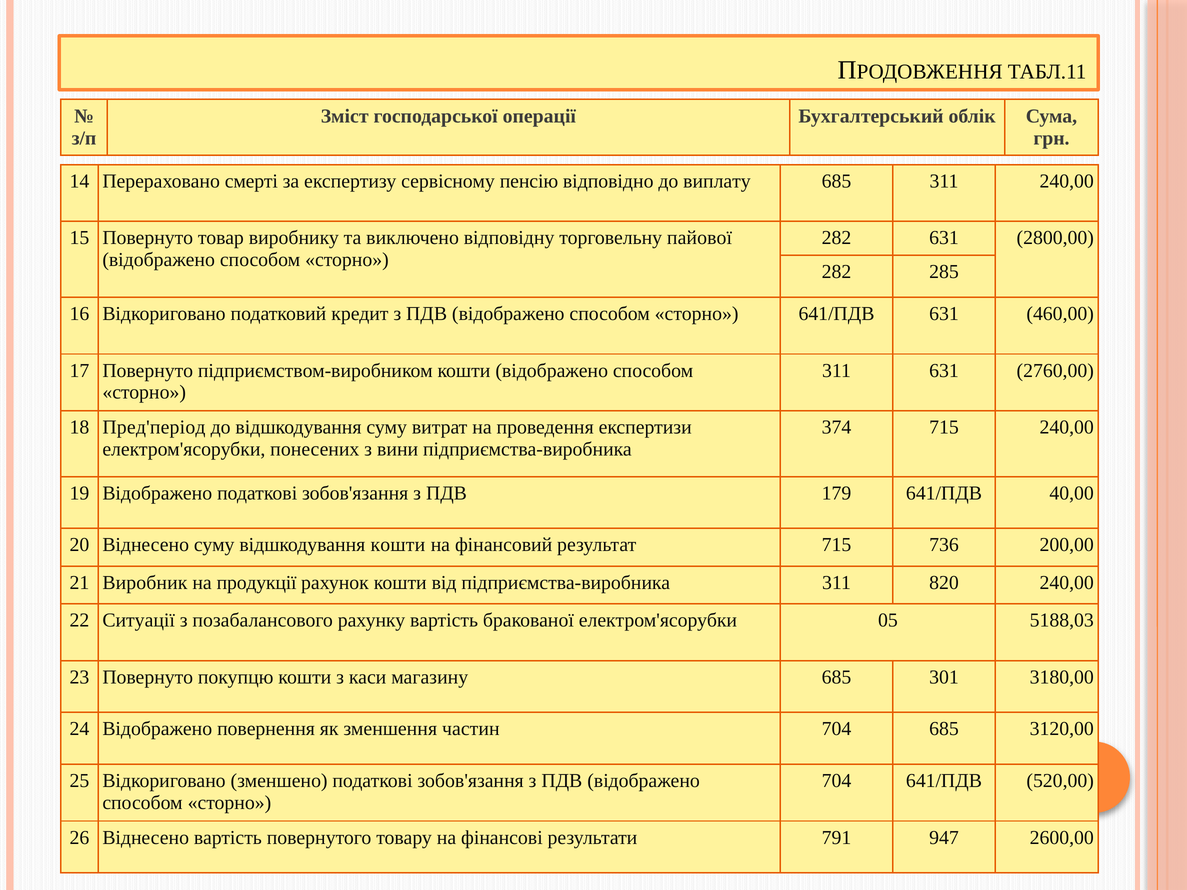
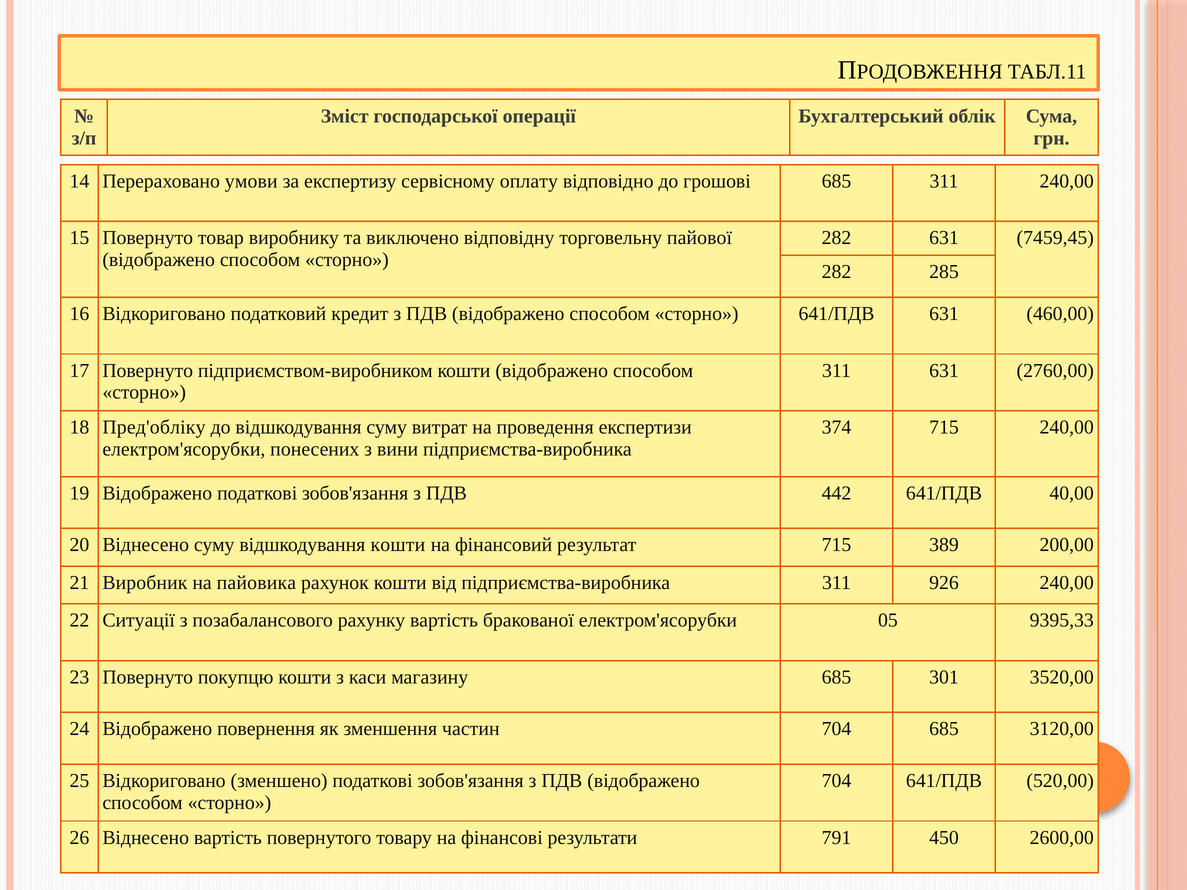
смерті: смерті -> умови
пенсію: пенсію -> оплату
виплату: виплату -> грошові
2800,00: 2800,00 -> 7459,45
Пред'період: Пред'період -> Пред'обліку
179: 179 -> 442
736: 736 -> 389
продукції: продукції -> пайовика
820: 820 -> 926
5188,03: 5188,03 -> 9395,33
3180,00: 3180,00 -> 3520,00
947: 947 -> 450
